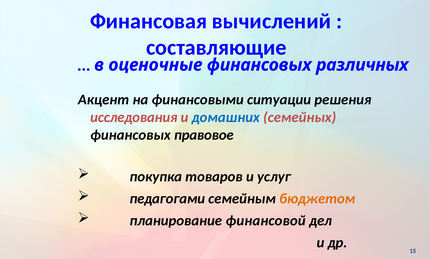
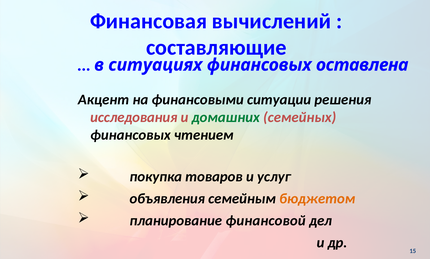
оценочные: оценочные -> ситуациях
различных: различных -> оставлена
домашних colour: blue -> green
правовое: правовое -> чтением
педагогами: педагогами -> объявления
